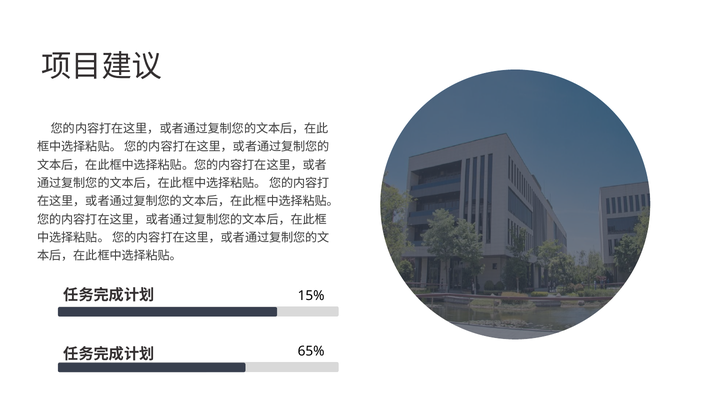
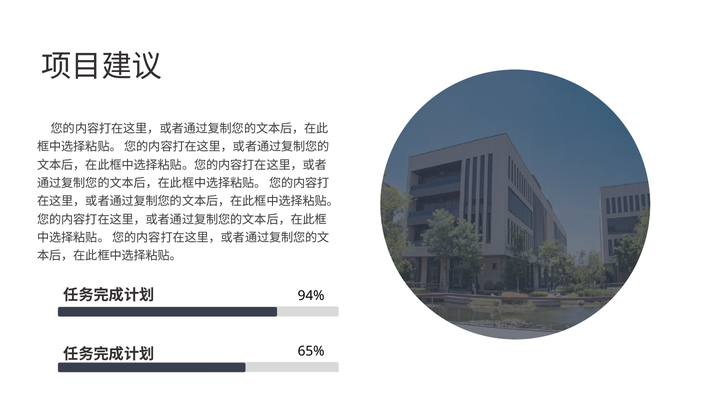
15%: 15% -> 94%
